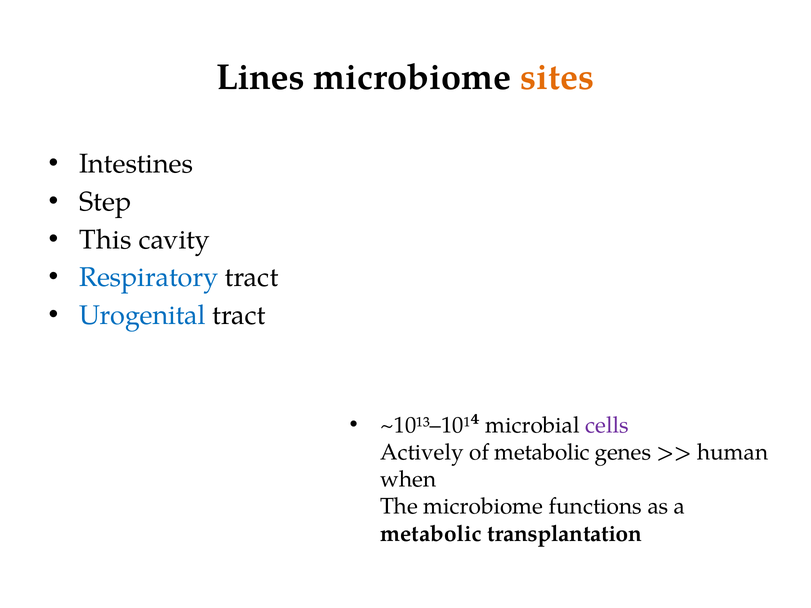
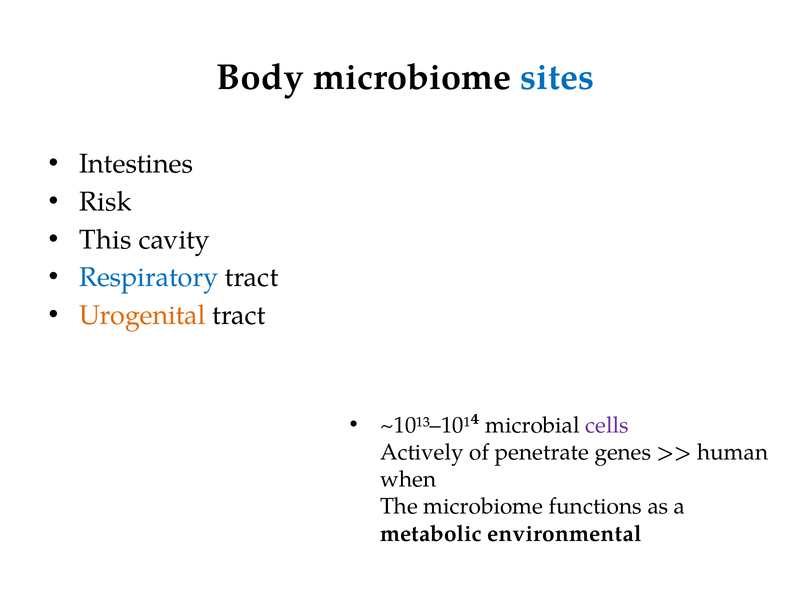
Lines: Lines -> Body
sites colour: orange -> blue
Step: Step -> Risk
Urogenital colour: blue -> orange
of metabolic: metabolic -> penetrate
transplantation: transplantation -> environmental
